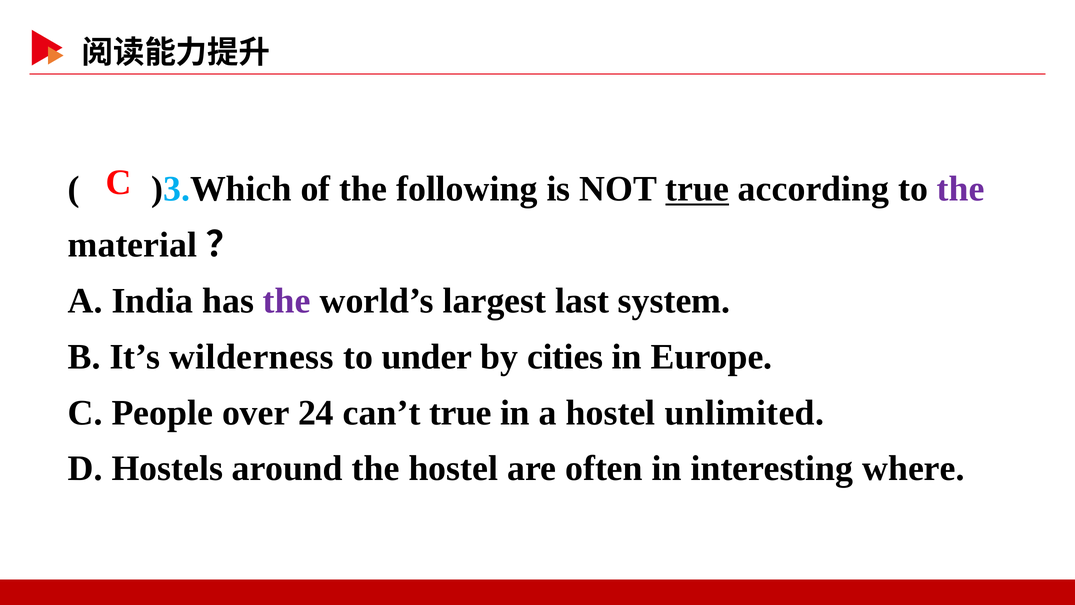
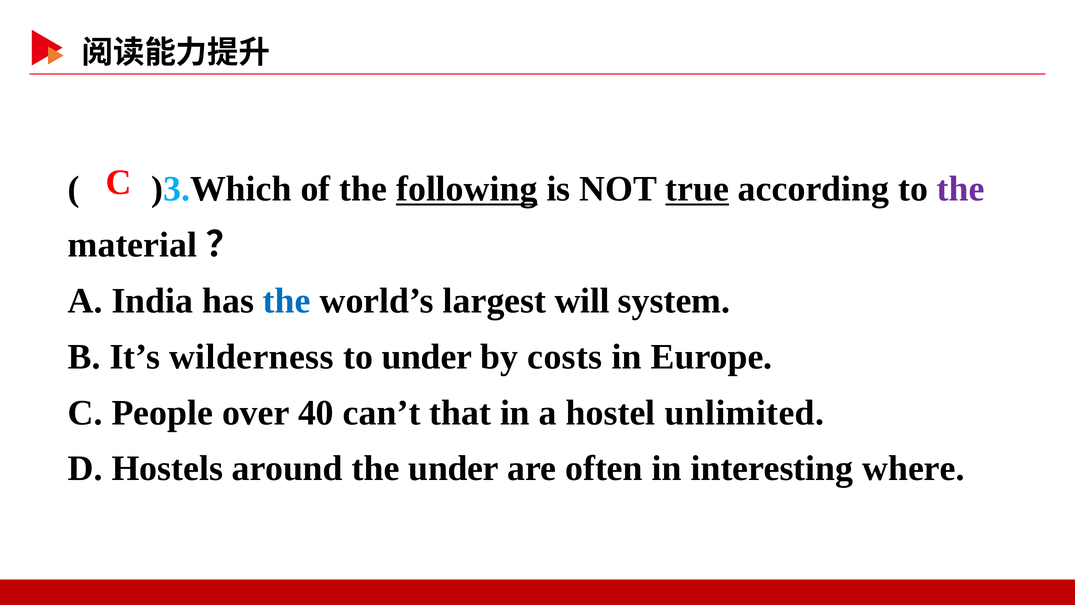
following underline: none -> present
the at (287, 301) colour: purple -> blue
last: last -> will
cities: cities -> costs
24: 24 -> 40
can’t true: true -> that
the hostel: hostel -> under
